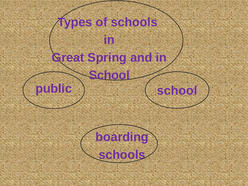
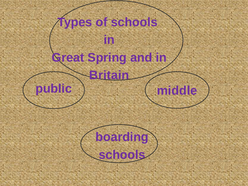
School at (109, 75): School -> Britain
public school: school -> middle
